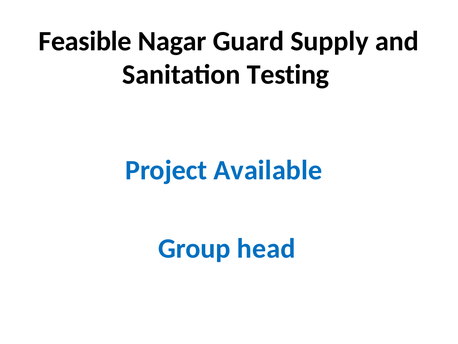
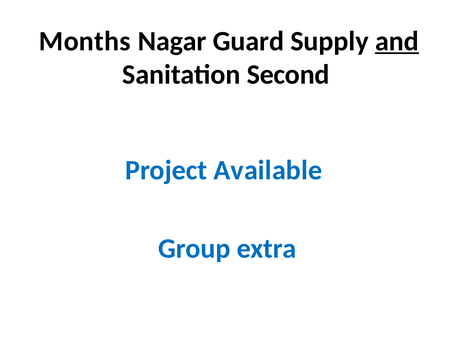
Feasible: Feasible -> Months
and underline: none -> present
Testing: Testing -> Second
head: head -> extra
